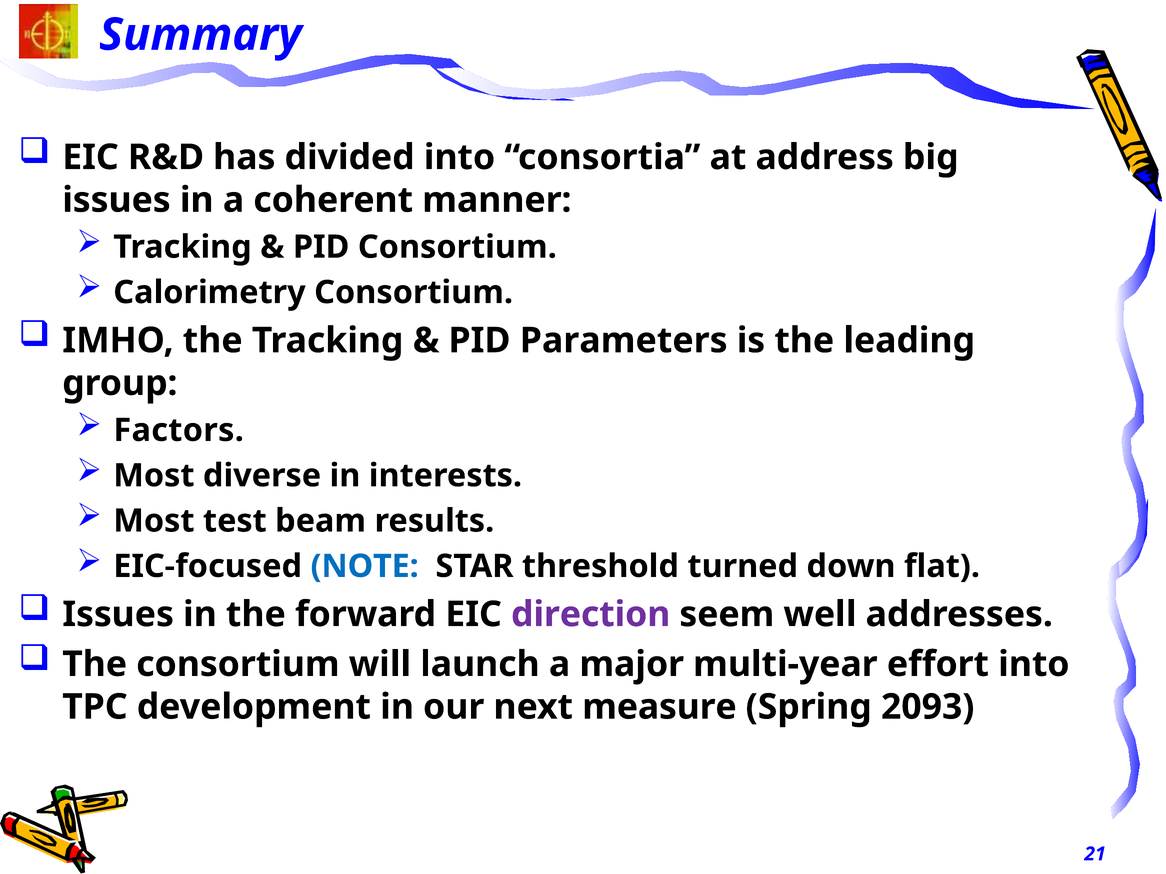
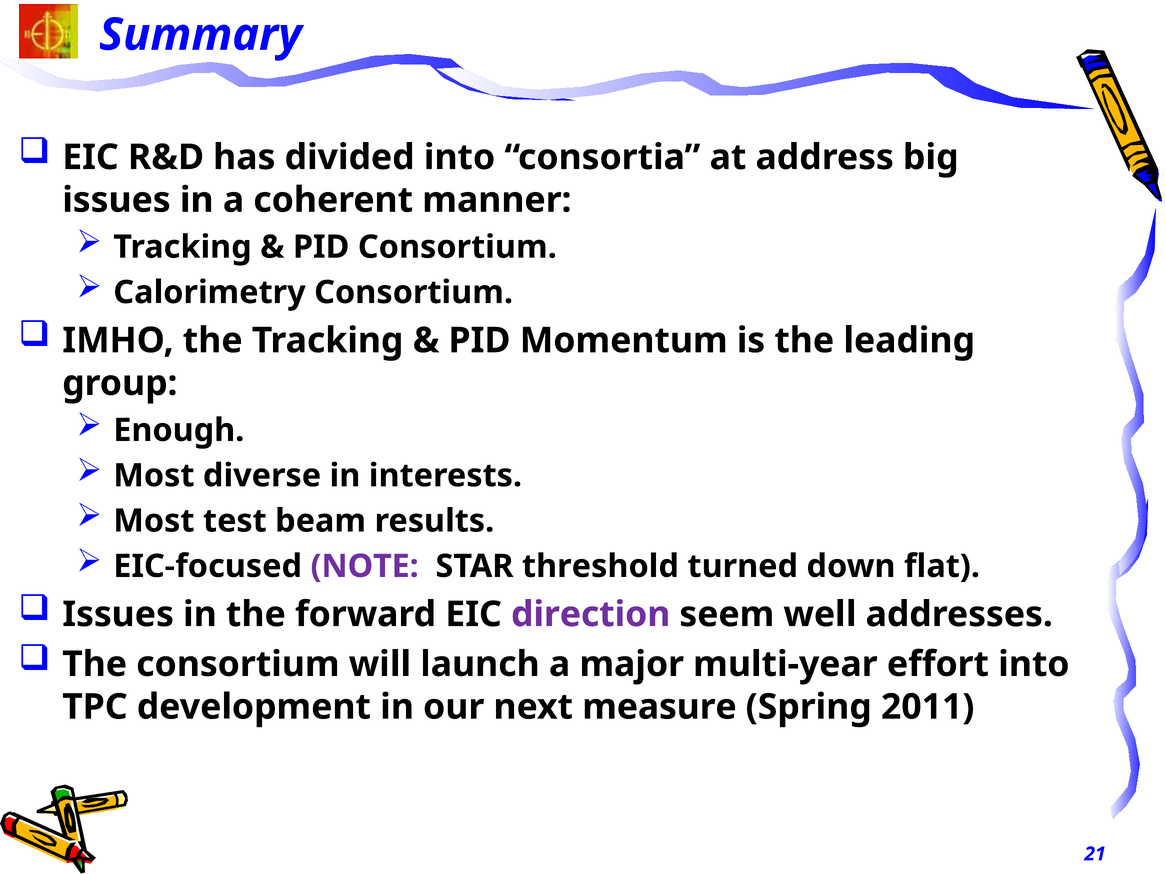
Parameters: Parameters -> Momentum
Factors: Factors -> Enough
NOTE colour: blue -> purple
2093: 2093 -> 2011
